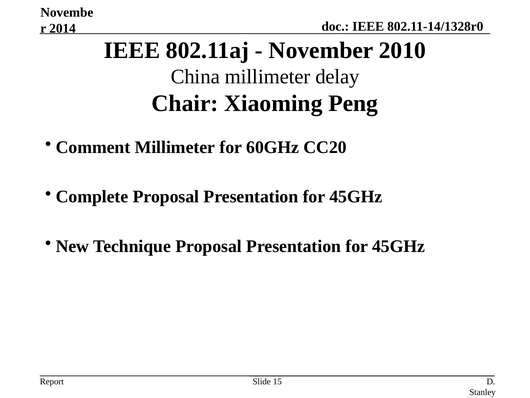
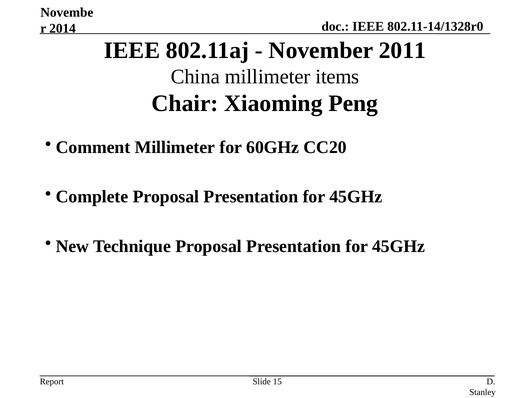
2010: 2010 -> 2011
delay: delay -> items
